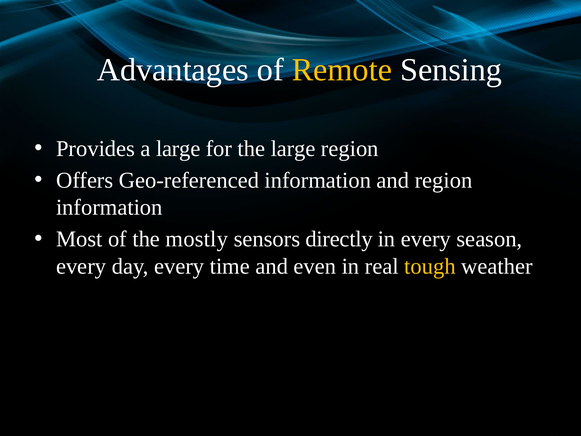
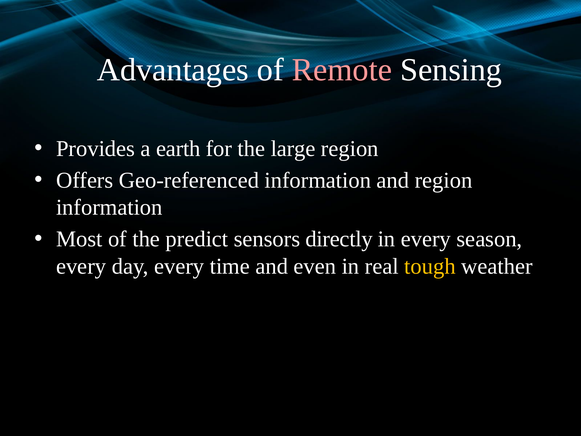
Remote colour: yellow -> pink
a large: large -> earth
mostly: mostly -> predict
